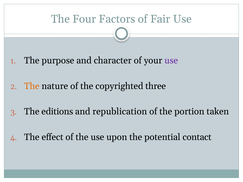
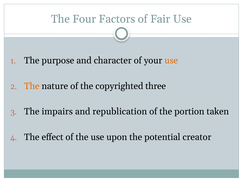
use at (171, 61) colour: purple -> orange
editions: editions -> impairs
contact: contact -> creator
